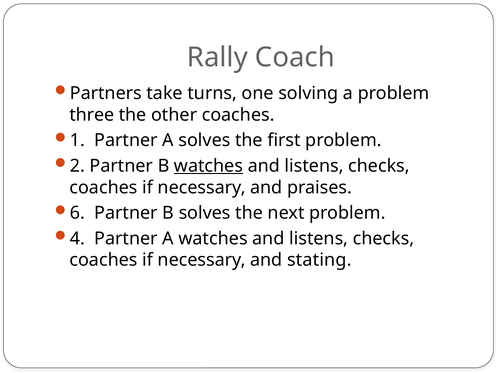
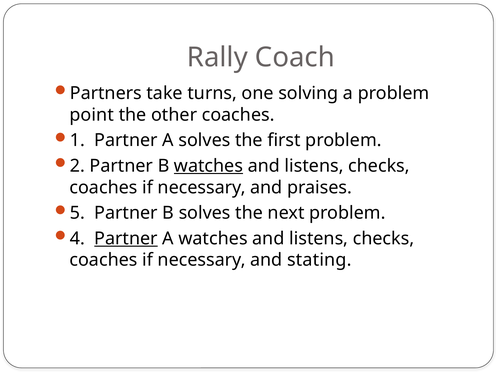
three: three -> point
6: 6 -> 5
Partner at (126, 238) underline: none -> present
